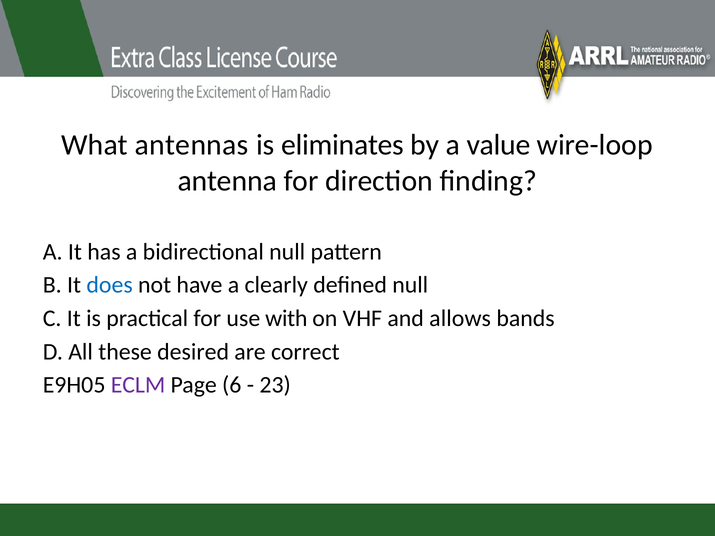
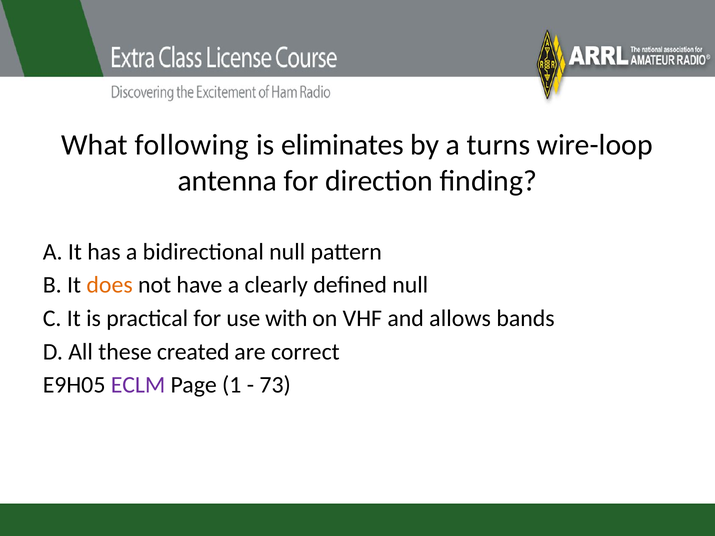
antennas: antennas -> following
value: value -> turns
does colour: blue -> orange
desired: desired -> created
6: 6 -> 1
23: 23 -> 73
